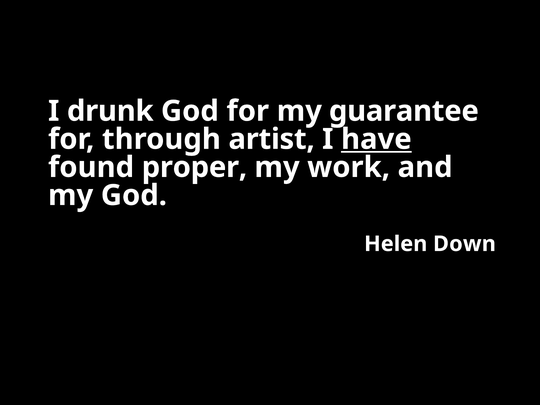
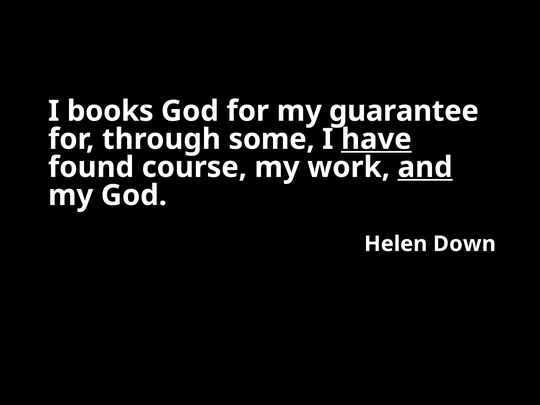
drunk: drunk -> books
artist: artist -> some
proper: proper -> course
and underline: none -> present
